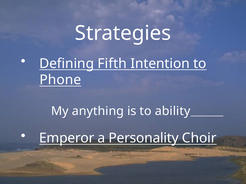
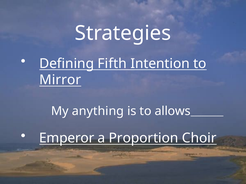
Phone: Phone -> Mirror
ability: ability -> allows
Personality: Personality -> Proportion
